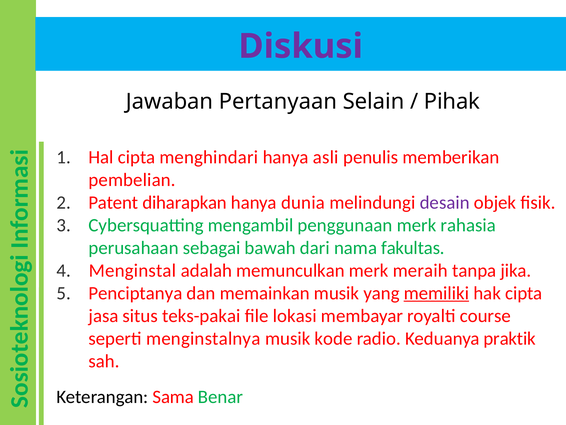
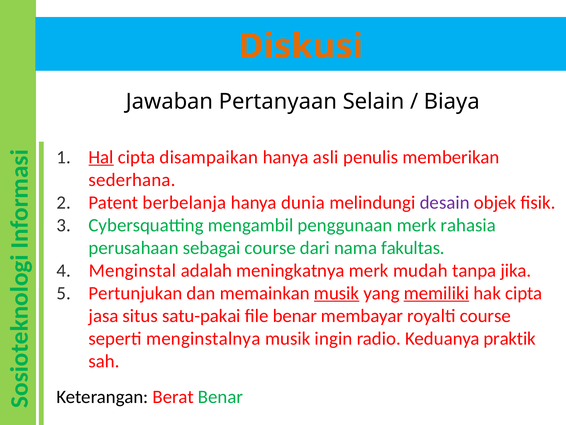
Diskusi colour: purple -> orange
Pihak: Pihak -> Biaya
Hal underline: none -> present
menghindari: menghindari -> disampaikan
pembelian: pembelian -> sederhana
diharapkan: diharapkan -> berbelanja
sebagai bawah: bawah -> course
memunculkan: memunculkan -> meningkatnya
meraih: meraih -> mudah
Penciptanya: Penciptanya -> Pertunjukan
musik at (337, 293) underline: none -> present
teks-pakai: teks-pakai -> satu-pakai
file lokasi: lokasi -> benar
kode: kode -> ingin
Sama: Sama -> Berat
